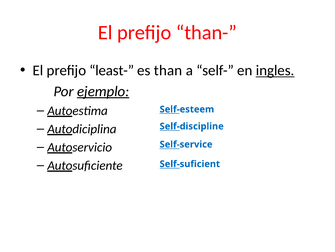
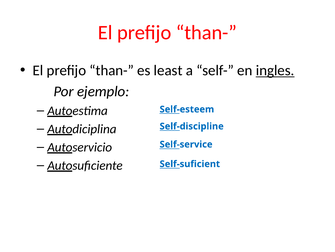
least- at (112, 70): least- -> than-
than: than -> least
ejemplo underline: present -> none
